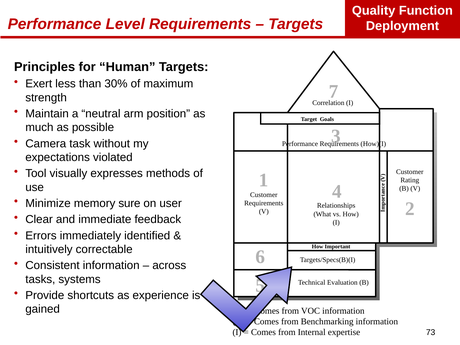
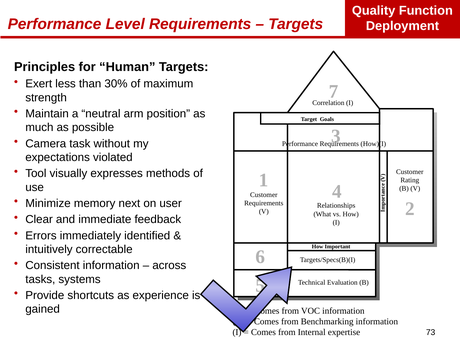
sure: sure -> next
